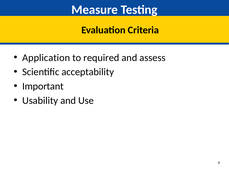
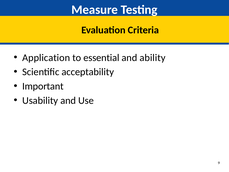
required: required -> essential
assess: assess -> ability
